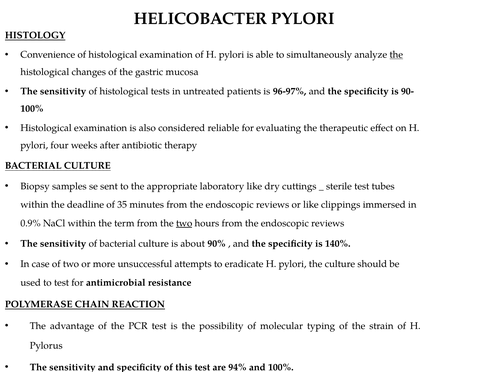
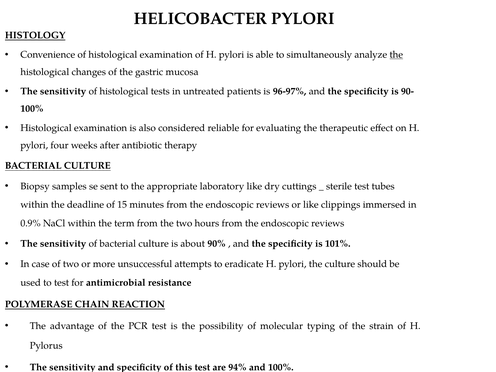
35: 35 -> 15
two at (184, 223) underline: present -> none
140%: 140% -> 101%
